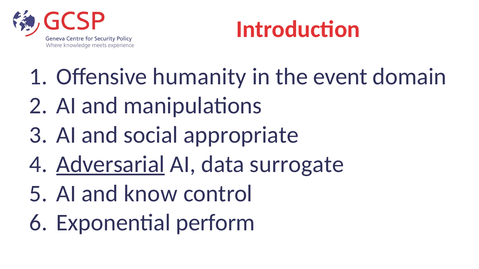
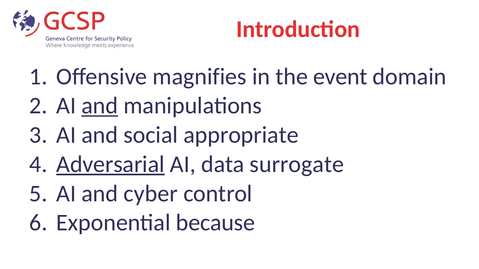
humanity: humanity -> magnifies
and at (100, 106) underline: none -> present
know: know -> cyber
perform: perform -> because
